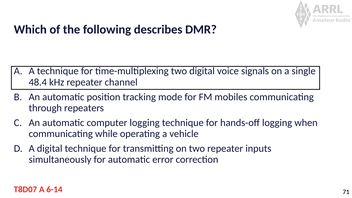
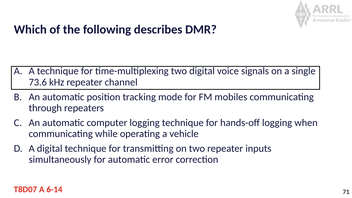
48.4: 48.4 -> 73.6
